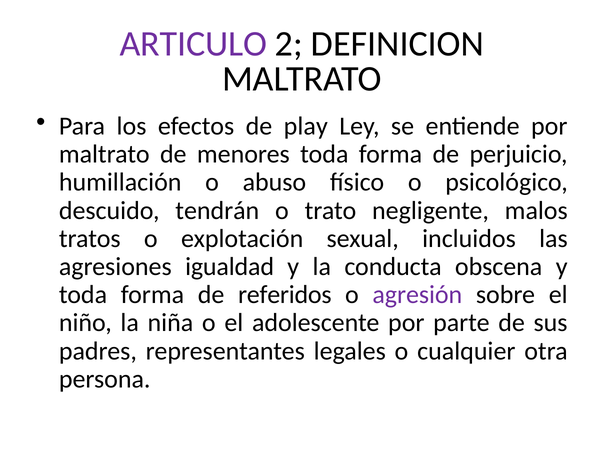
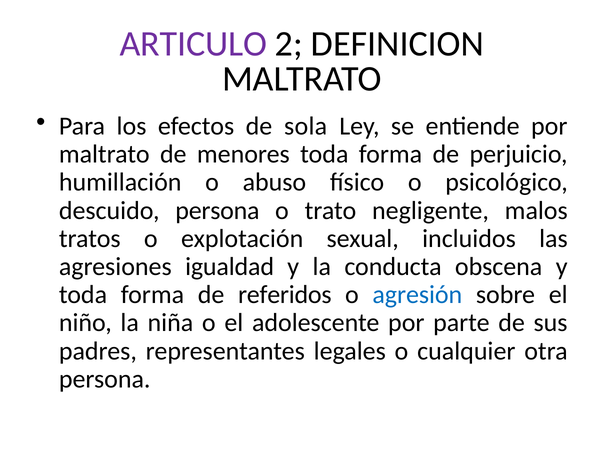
play: play -> sola
descuido tendrán: tendrán -> persona
agresión colour: purple -> blue
